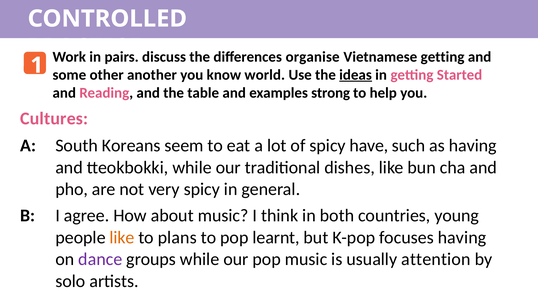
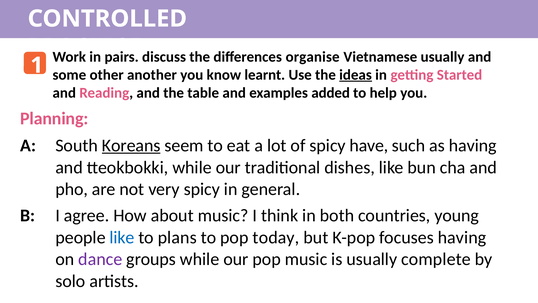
Vietnamese getting: getting -> usually
world: world -> learnt
strong: strong -> added
Cultures: Cultures -> Planning
Koreans underline: none -> present
like at (122, 237) colour: orange -> blue
learnt: learnt -> today
attention: attention -> complete
